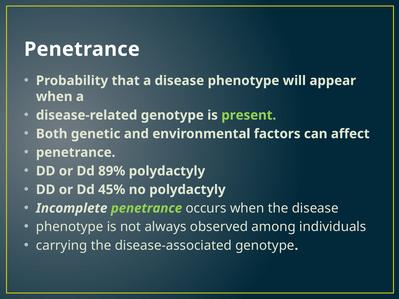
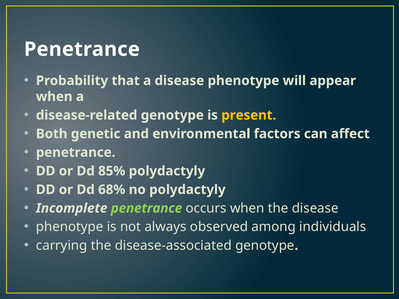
present colour: light green -> yellow
89%: 89% -> 85%
45%: 45% -> 68%
